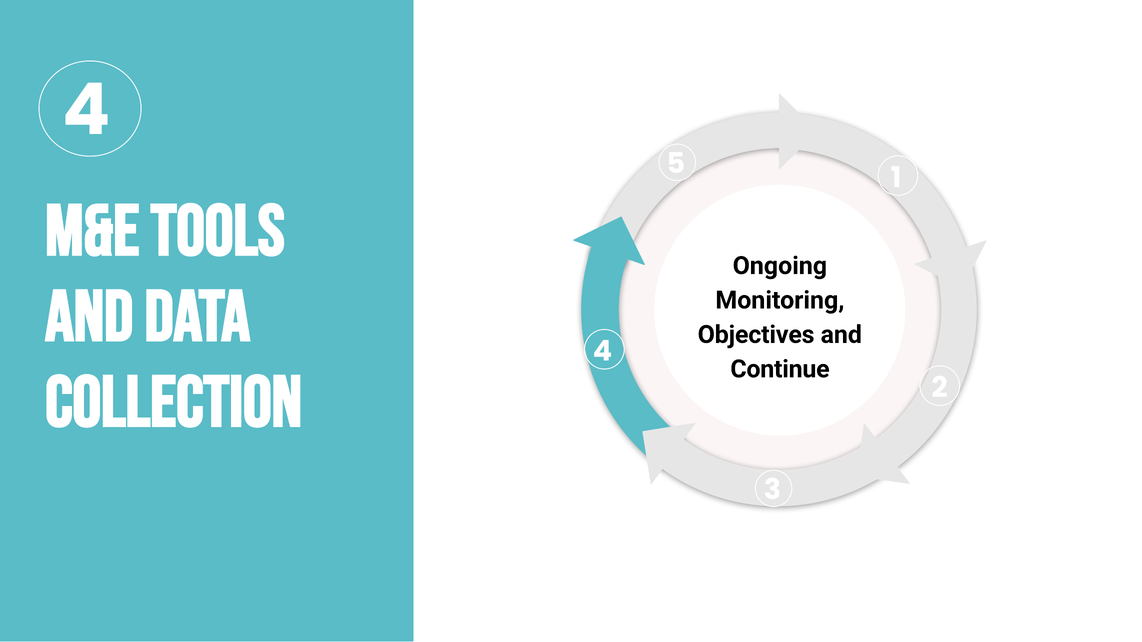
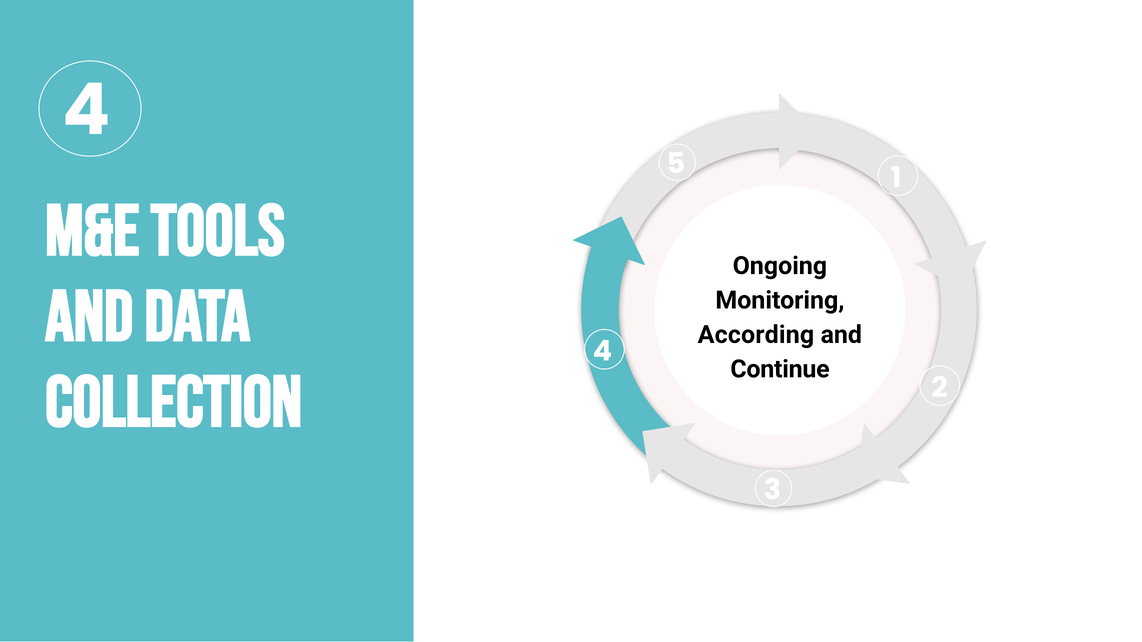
Objectives: Objectives -> According
